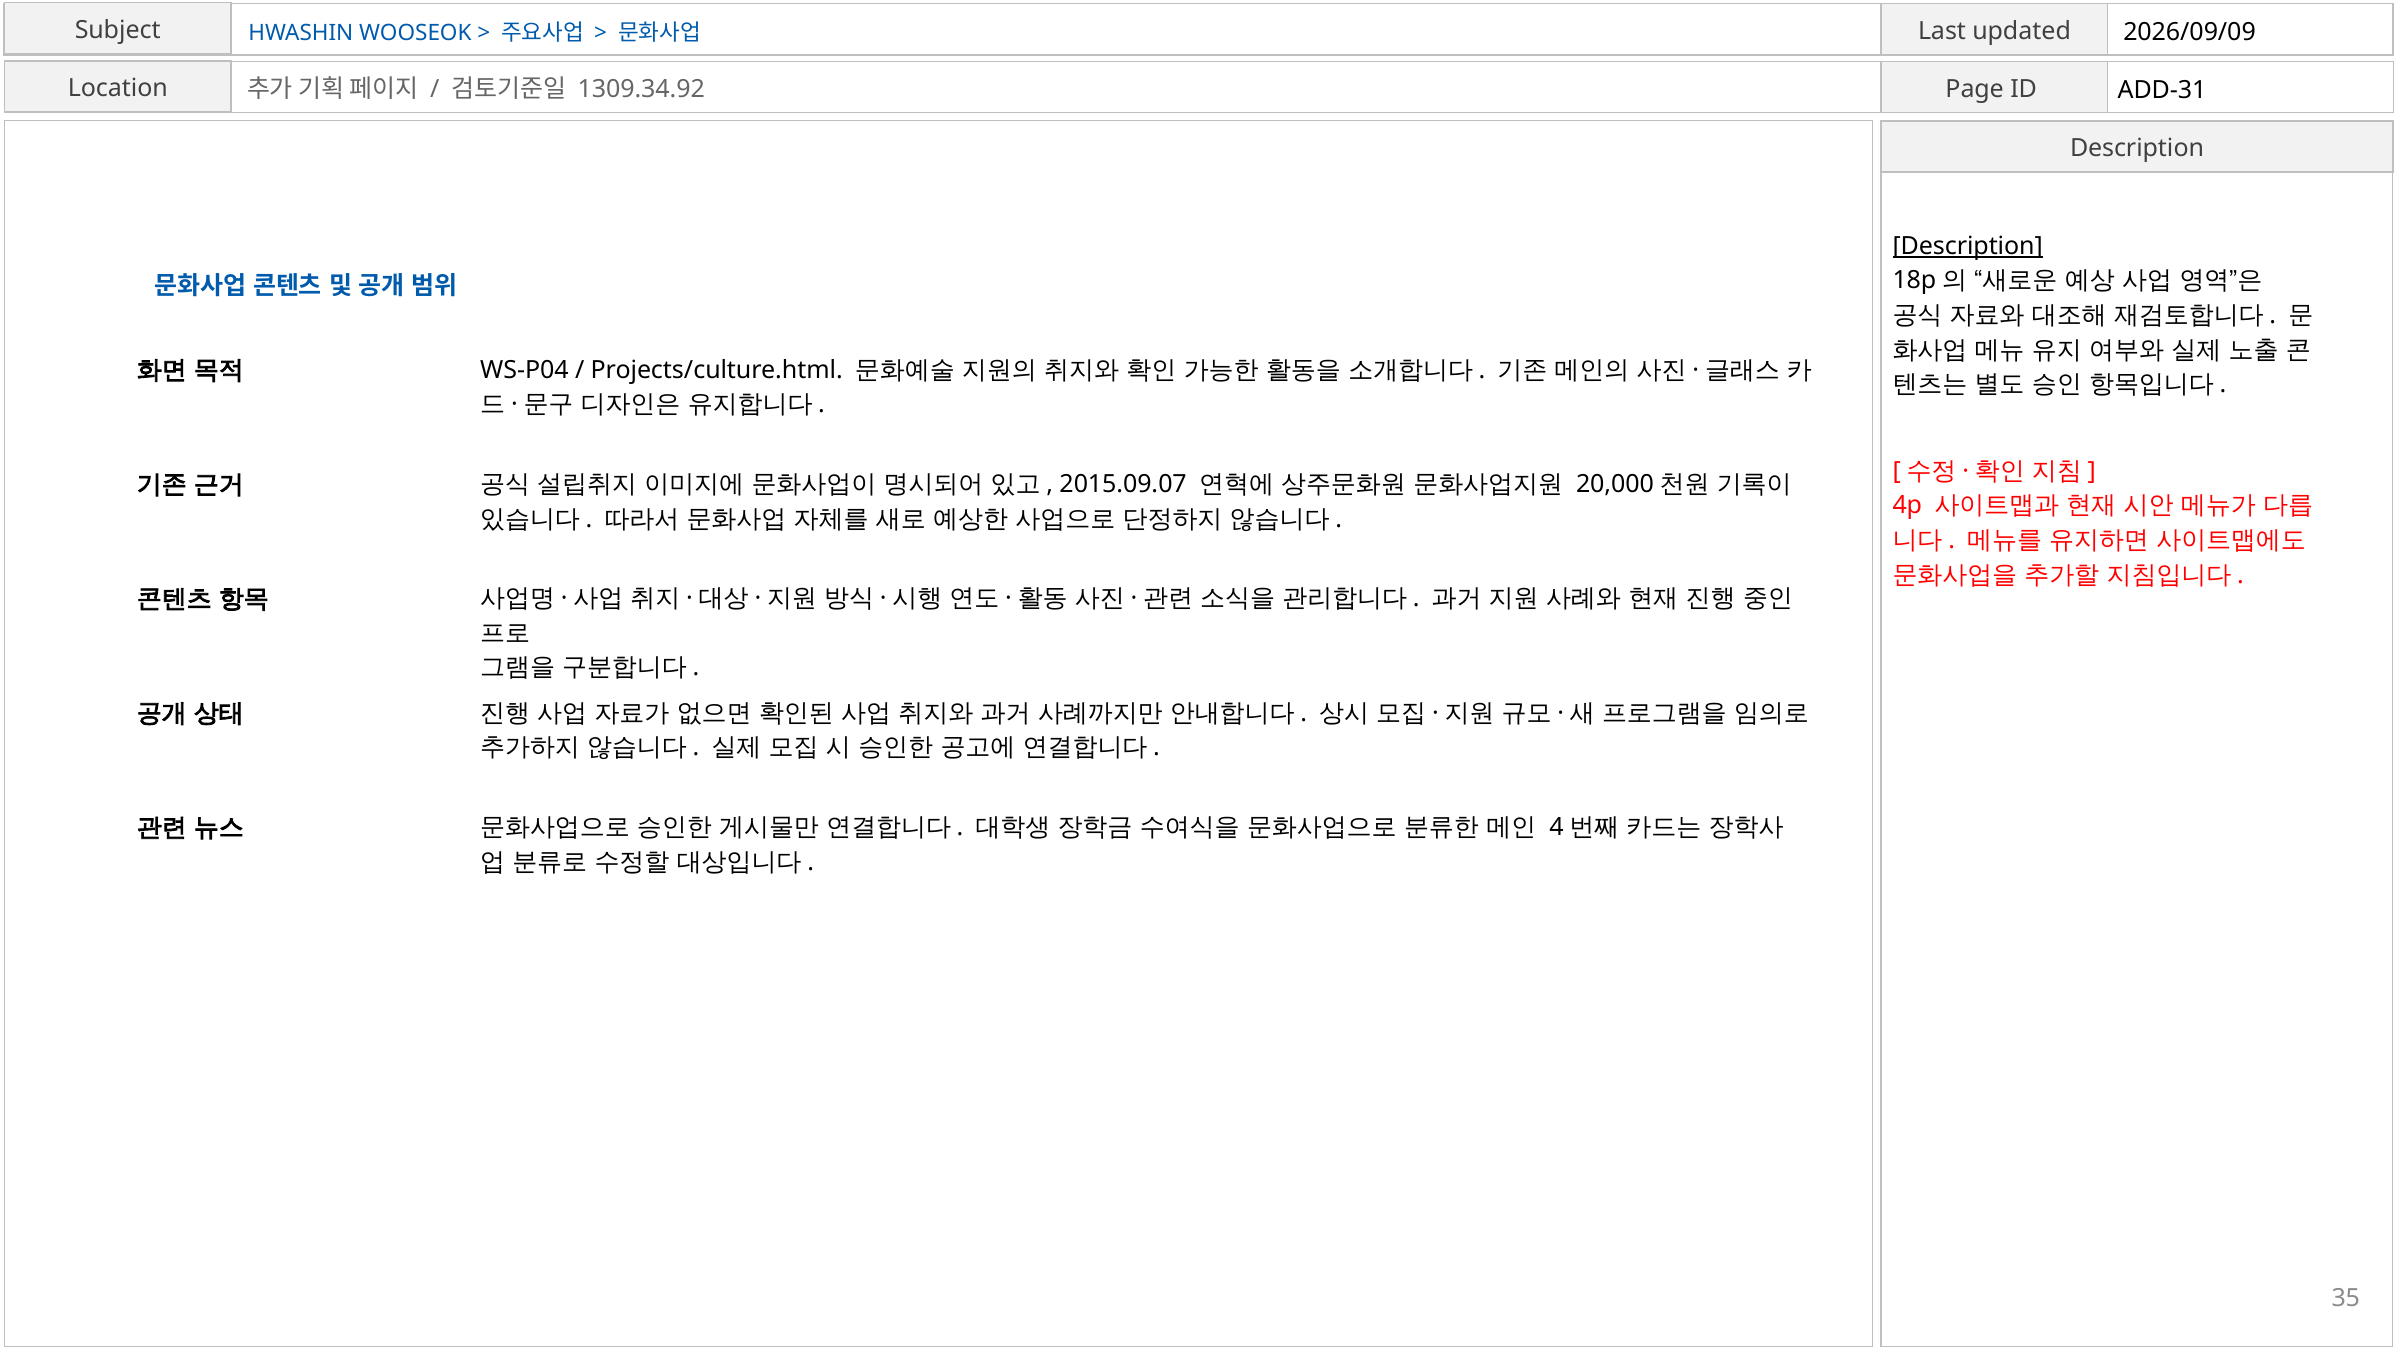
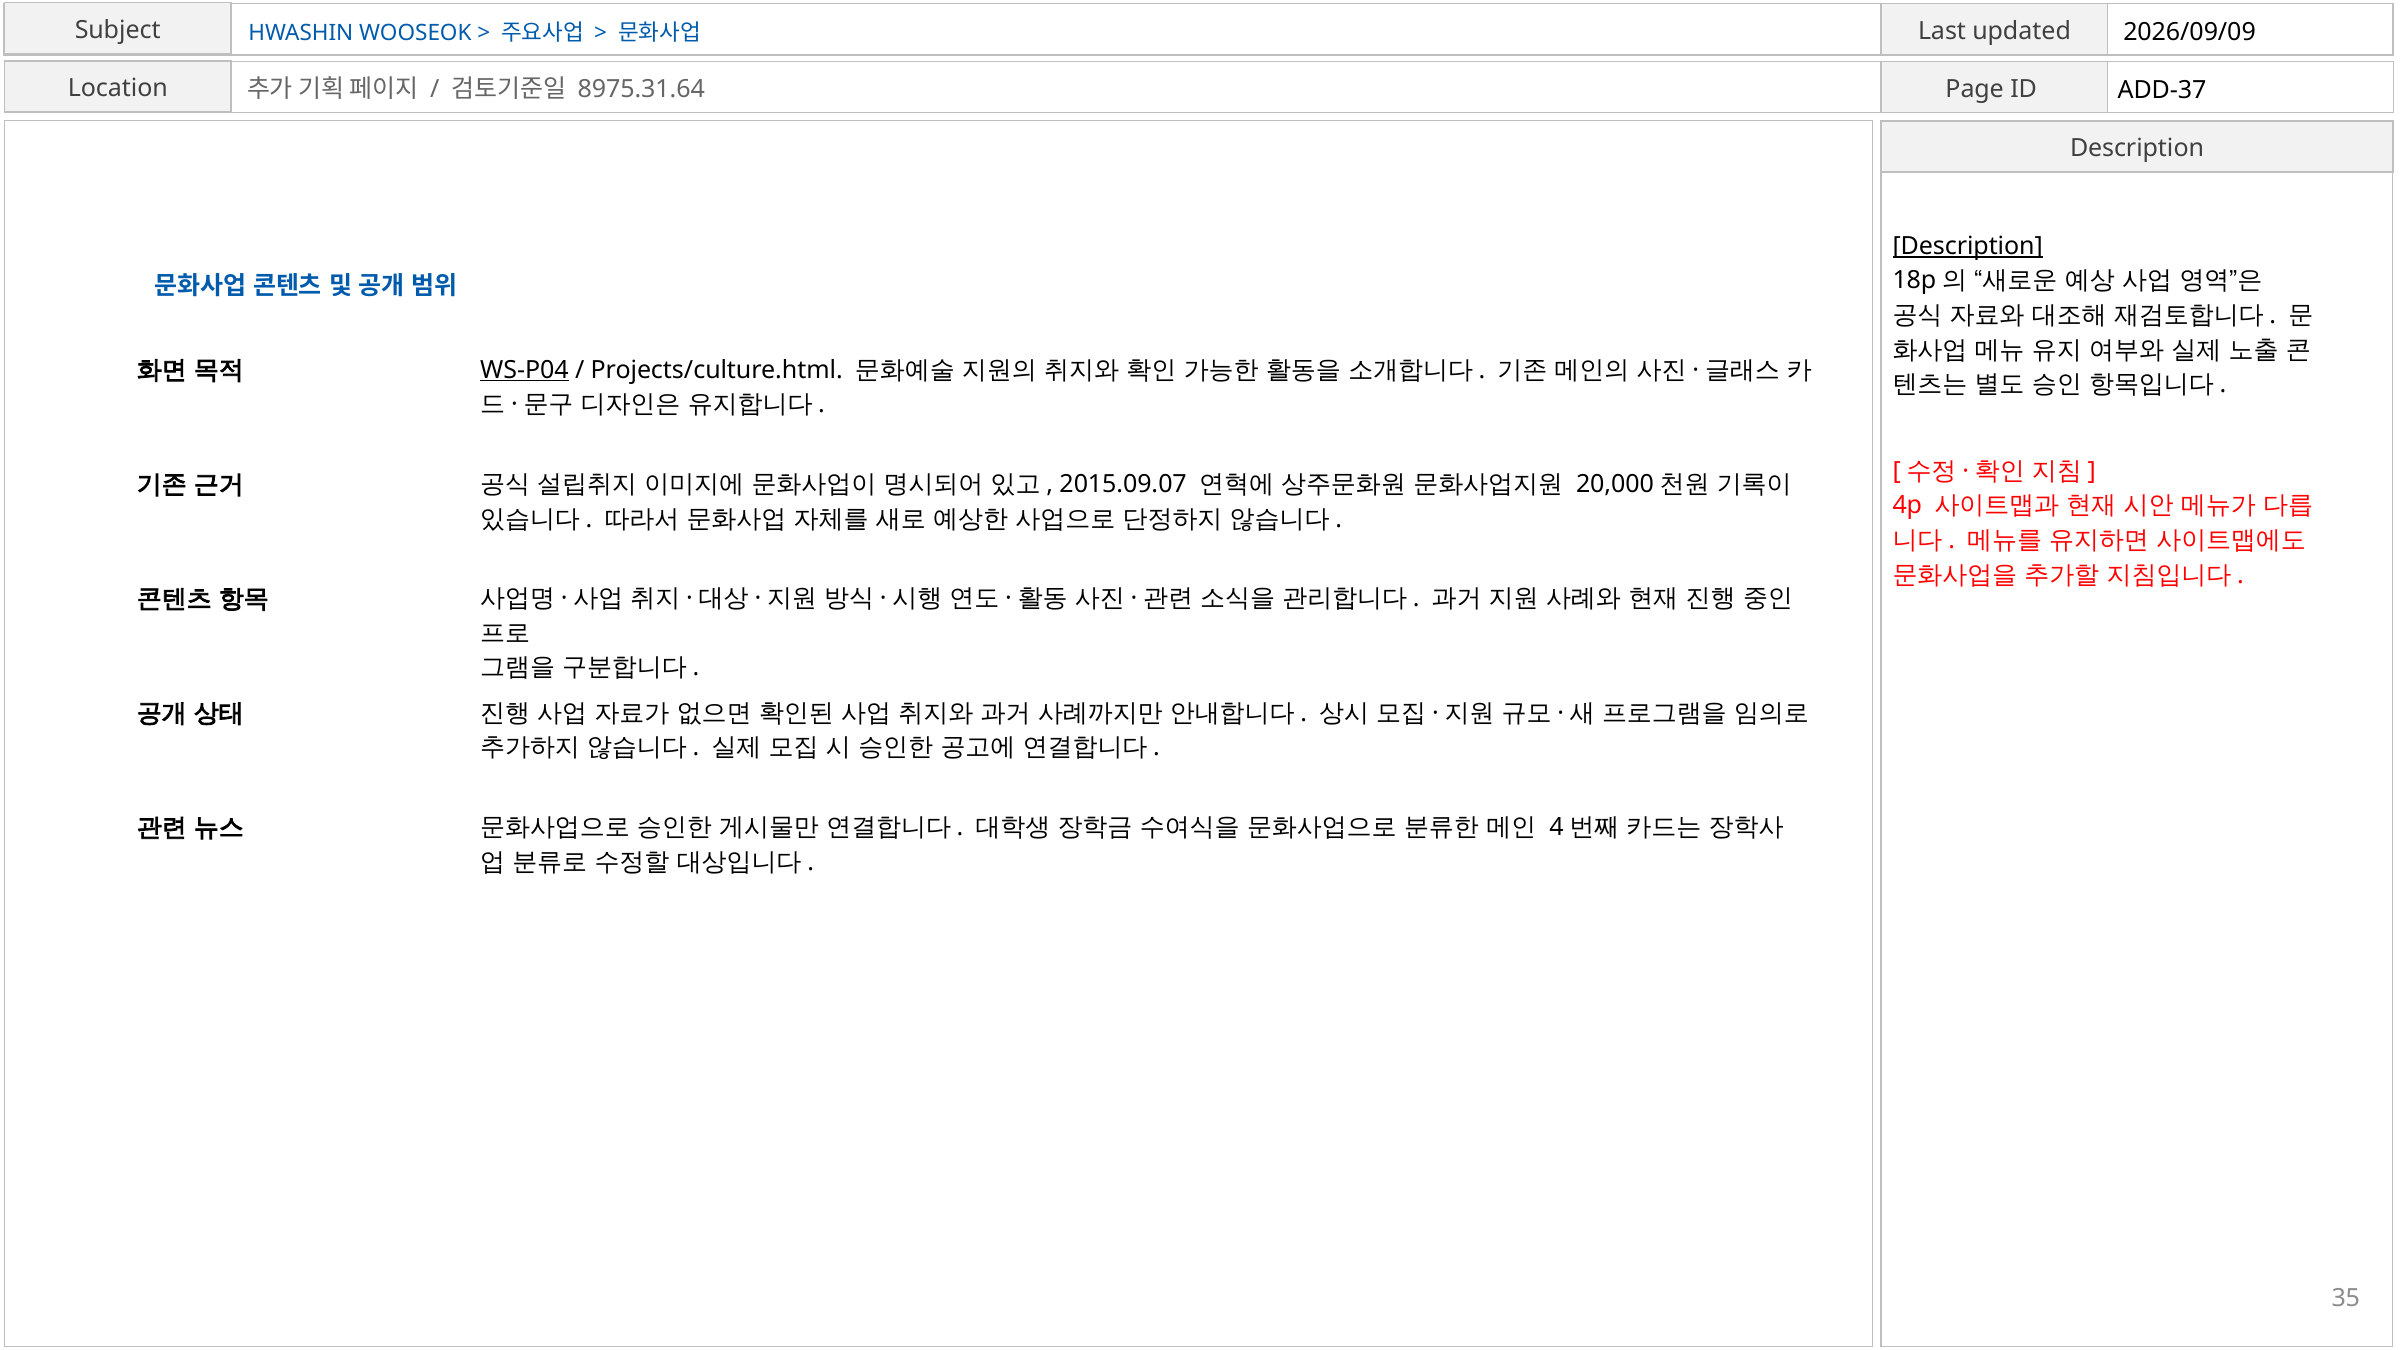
1309.34.92: 1309.34.92 -> 8975.31.64
ADD-31: ADD-31 -> ADD-37
WS-P04 underline: none -> present
